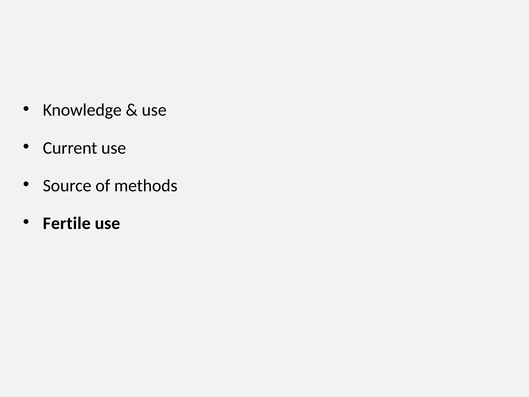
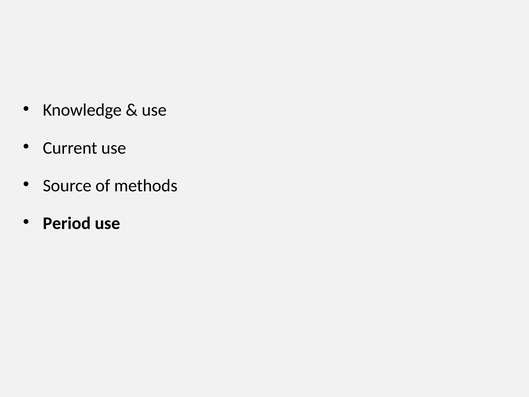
Fertile: Fertile -> Period
